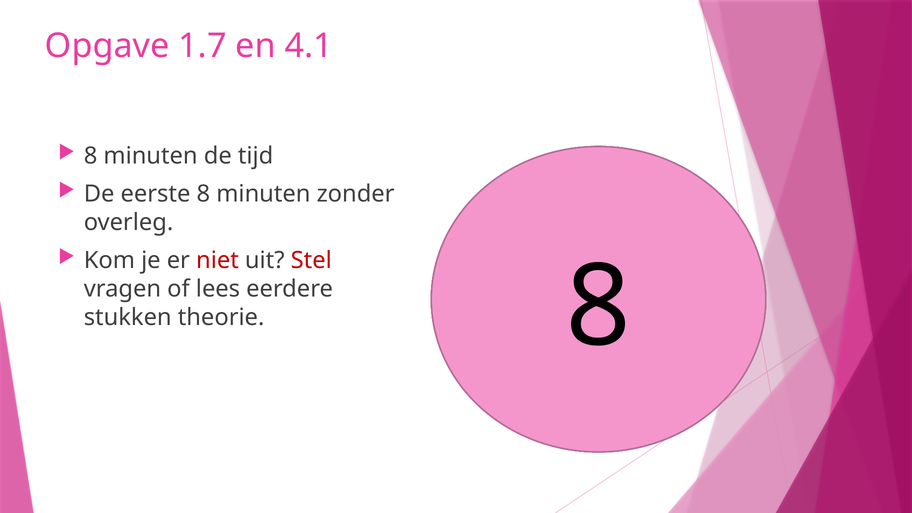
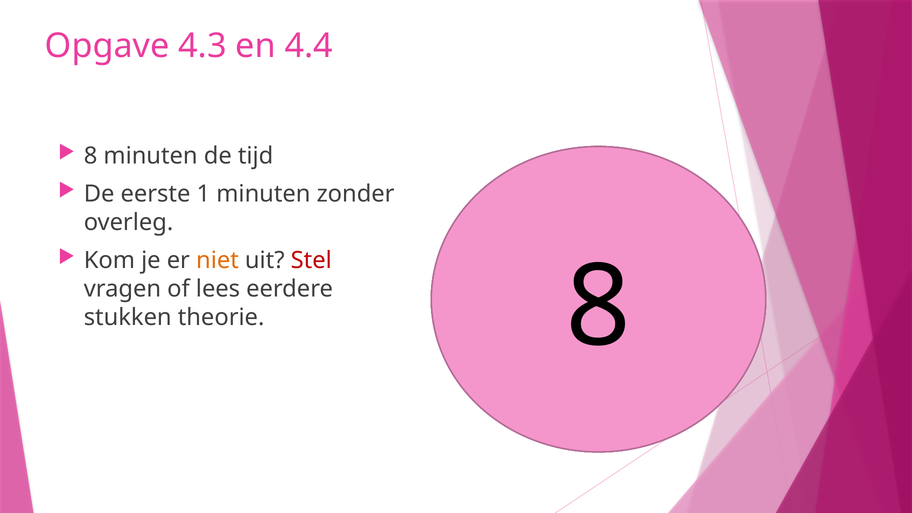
1.7: 1.7 -> 4.3
4.1: 4.1 -> 4.4
eerste 8: 8 -> 1
niet colour: red -> orange
